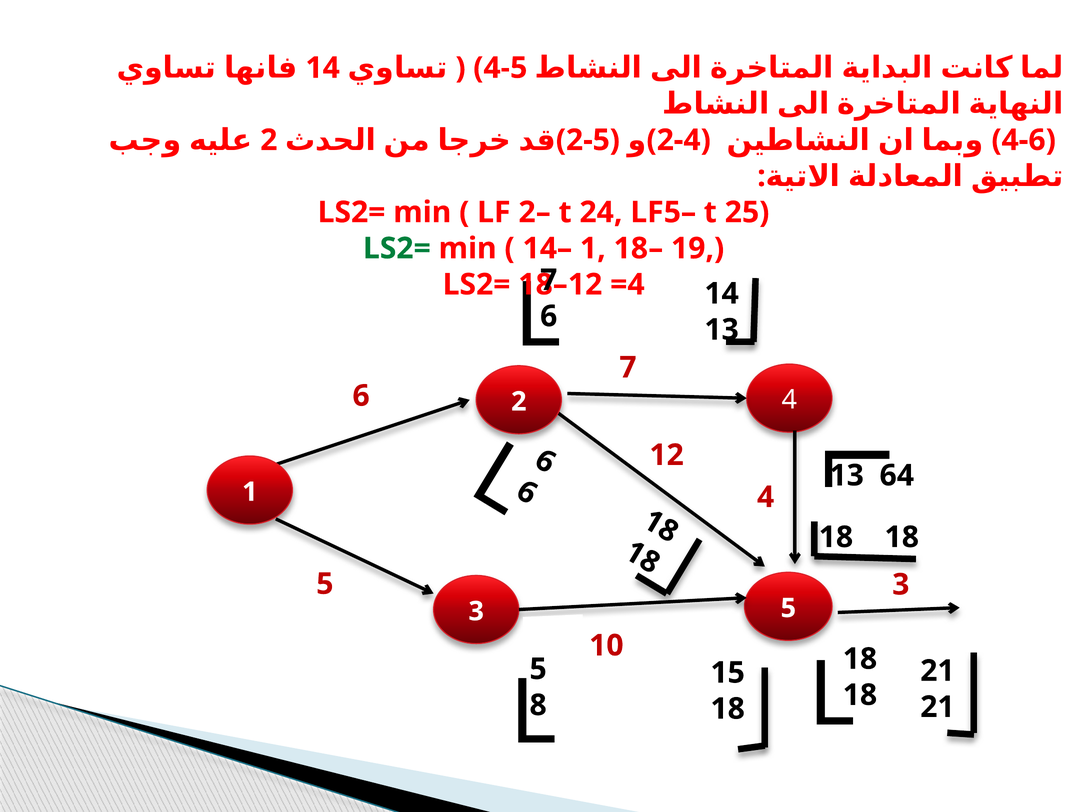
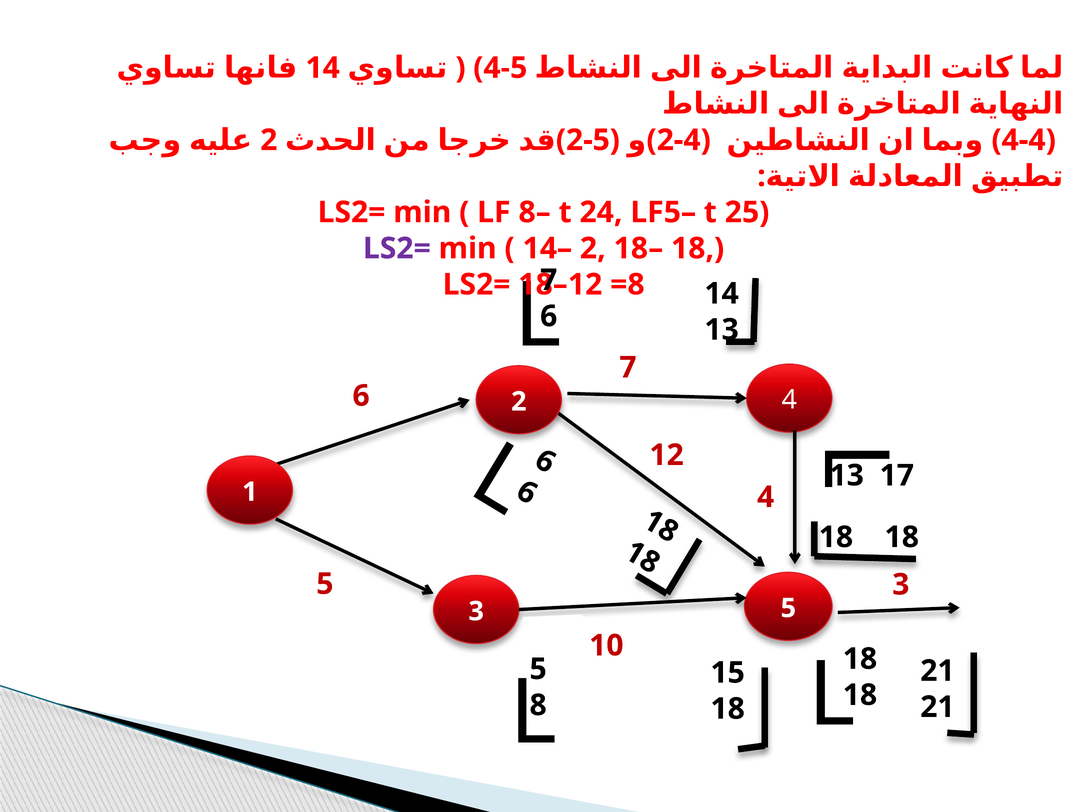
4-6: 4-6 -> 4-4
2–: 2– -> 8–
LS2= at (397, 248) colour: green -> purple
14– 1: 1 -> 2
18– 19: 19 -> 18
=4: =4 -> =8
64: 64 -> 17
